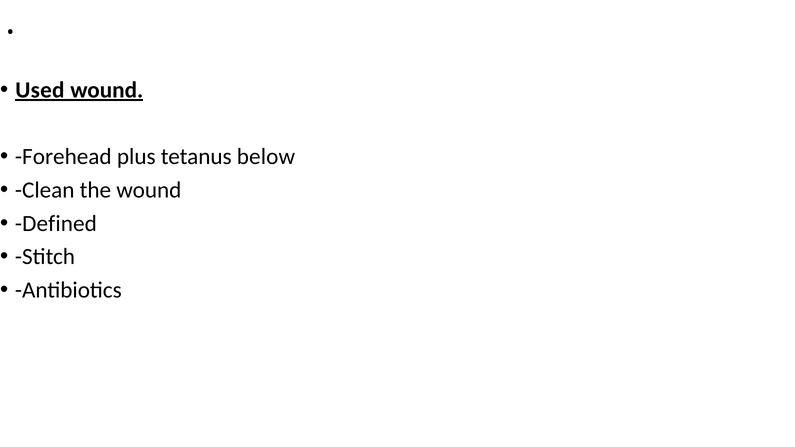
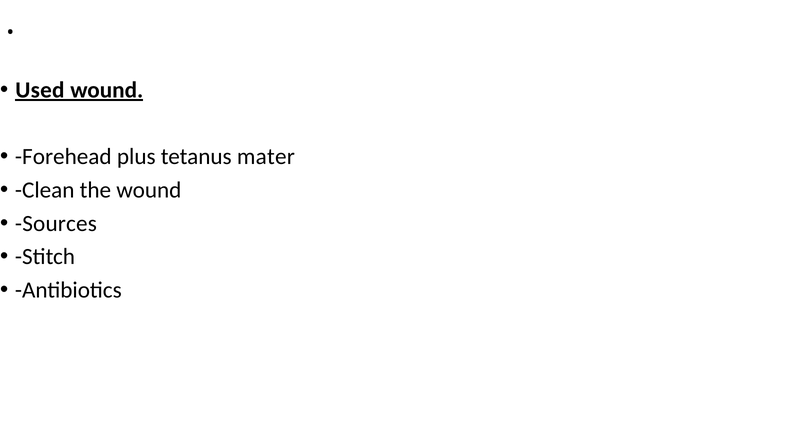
below: below -> mater
Defined: Defined -> Sources
